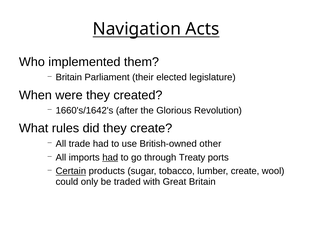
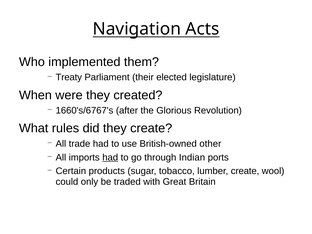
Britain at (69, 77): Britain -> Treaty
1660's/1642's: 1660's/1642's -> 1660's/6767's
Treaty: Treaty -> Indian
Certain underline: present -> none
